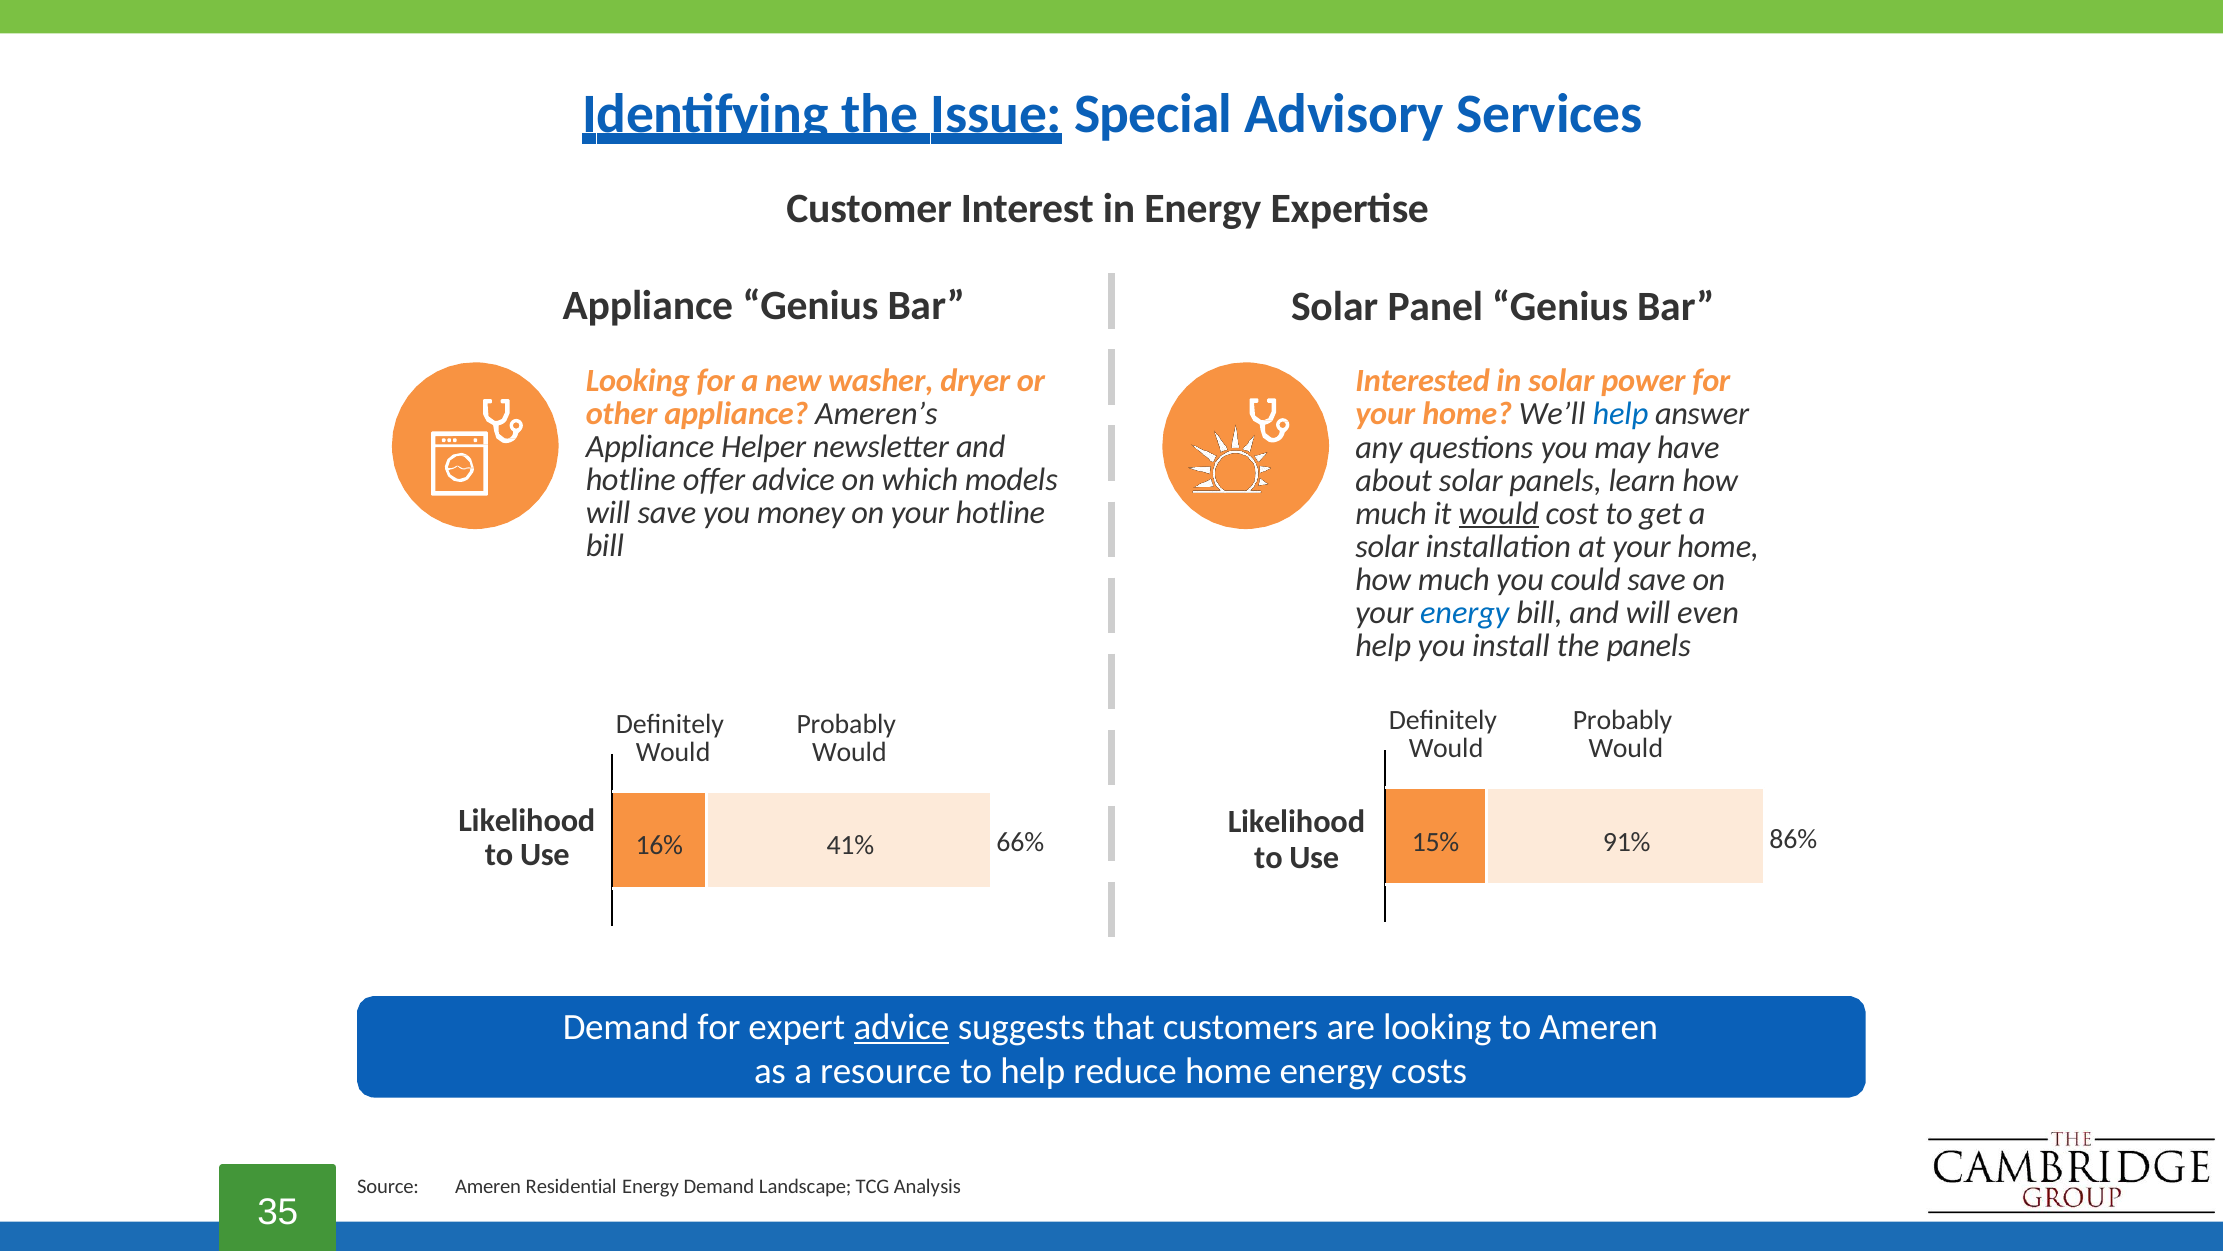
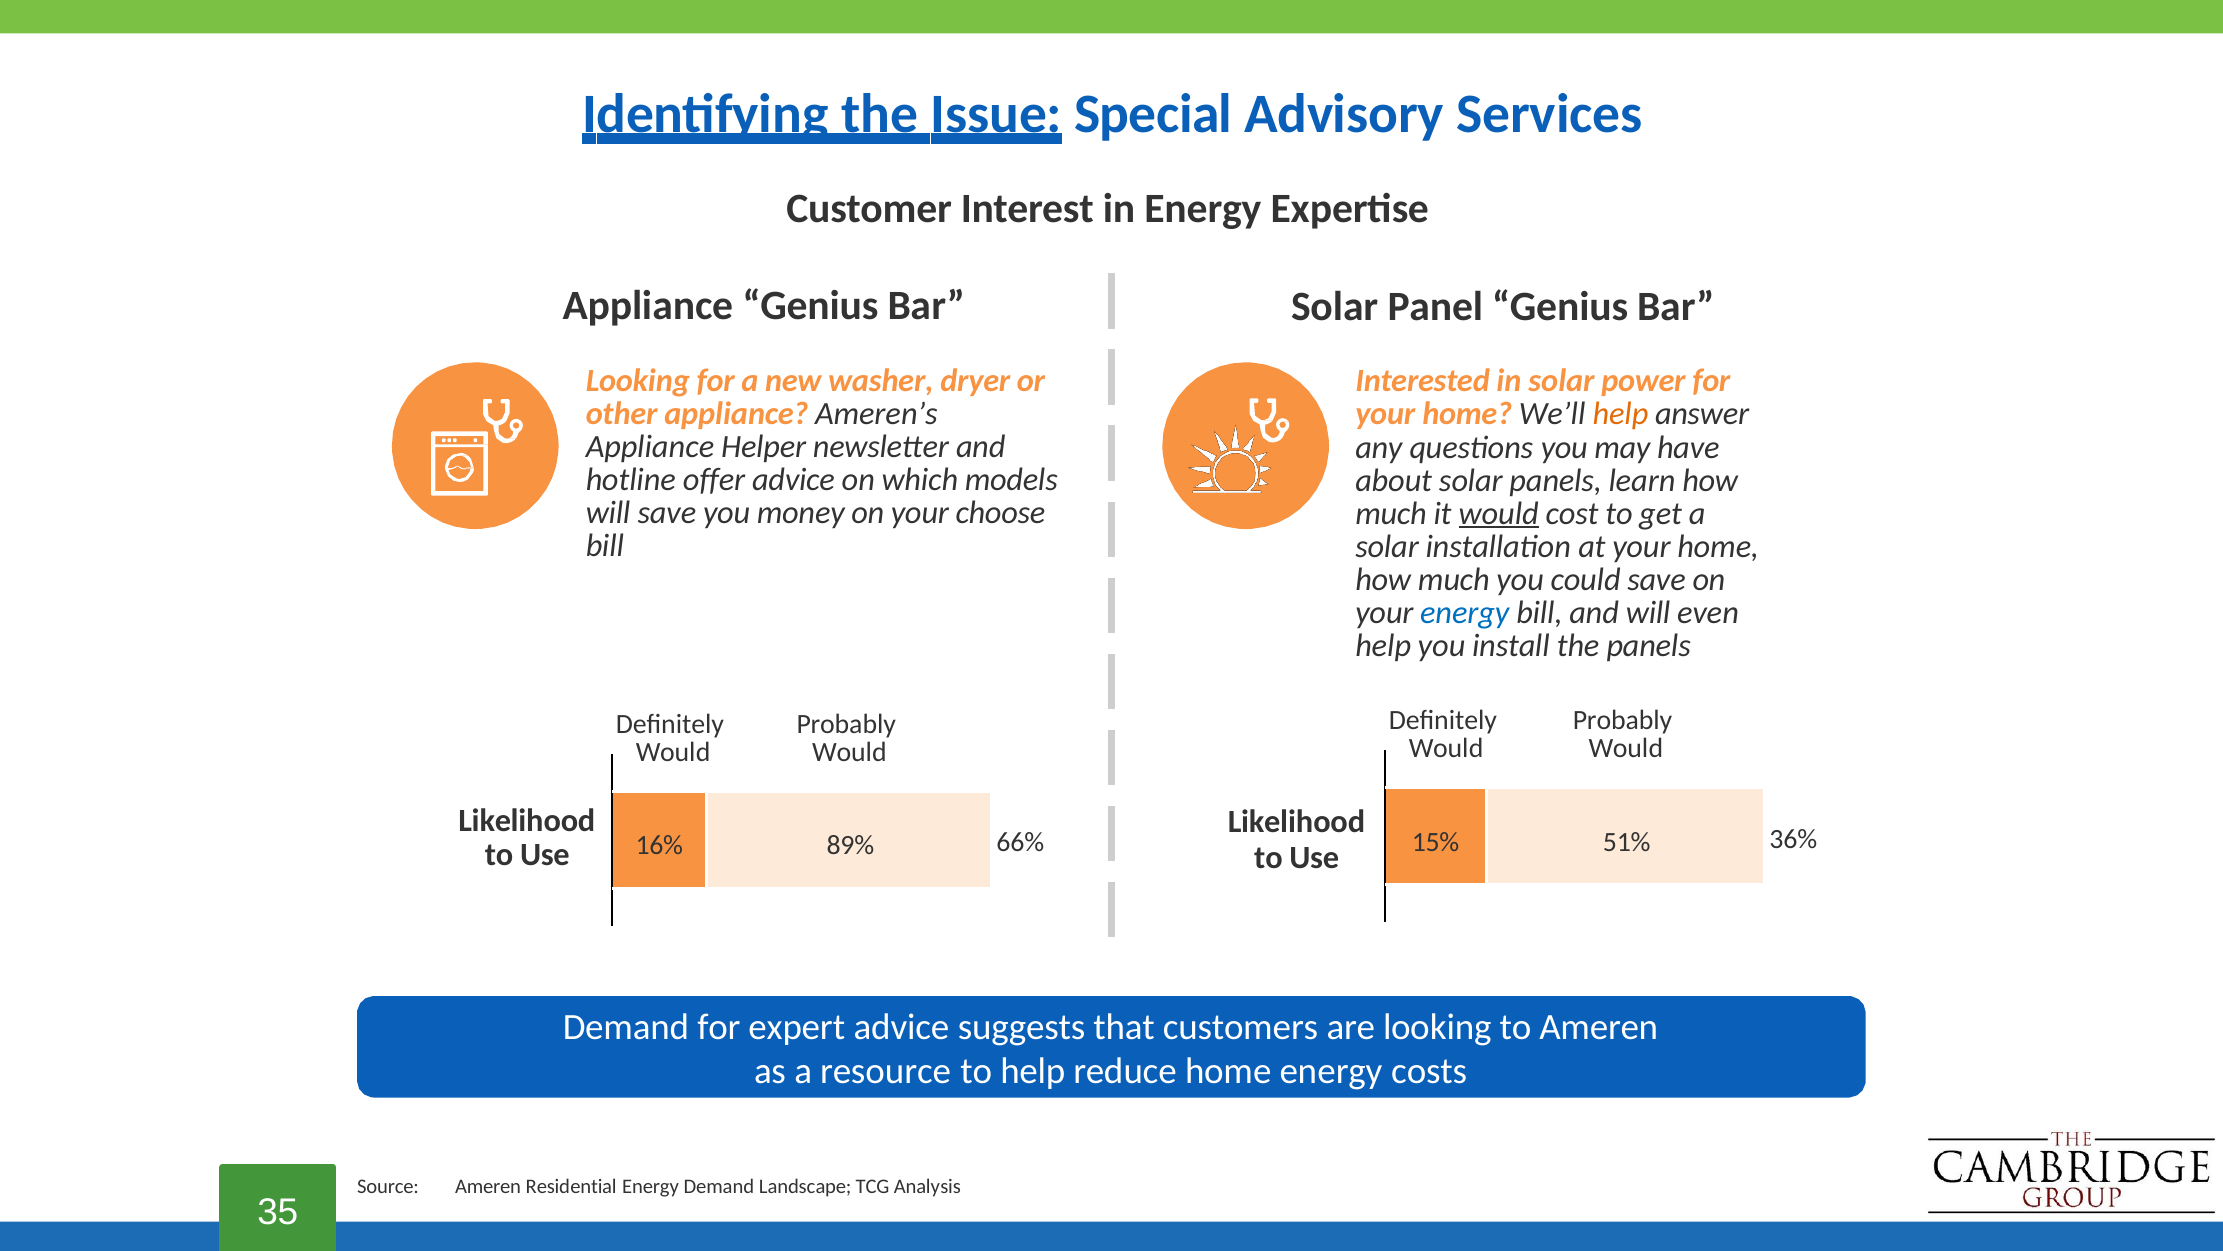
help at (1620, 414) colour: blue -> orange
your hotline: hotline -> choose
86%: 86% -> 36%
91%: 91% -> 51%
41%: 41% -> 89%
advice at (901, 1027) underline: present -> none
